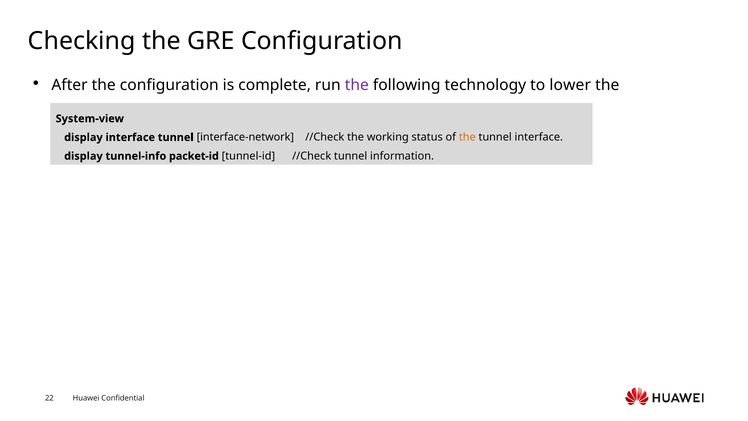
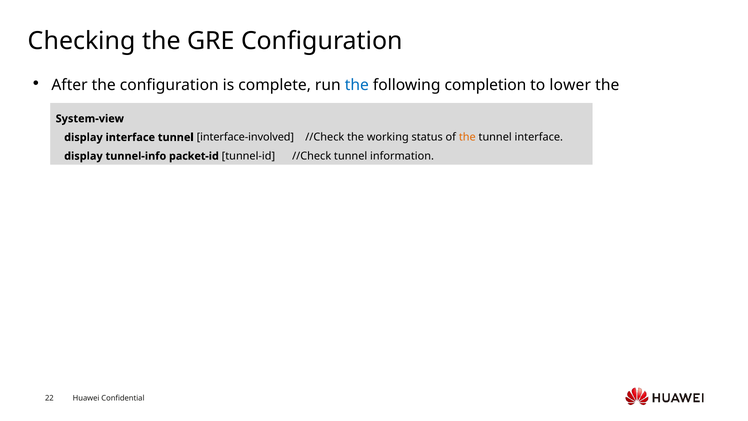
the at (357, 85) colour: purple -> blue
technology: technology -> completion
interface-network: interface-network -> interface-involved
